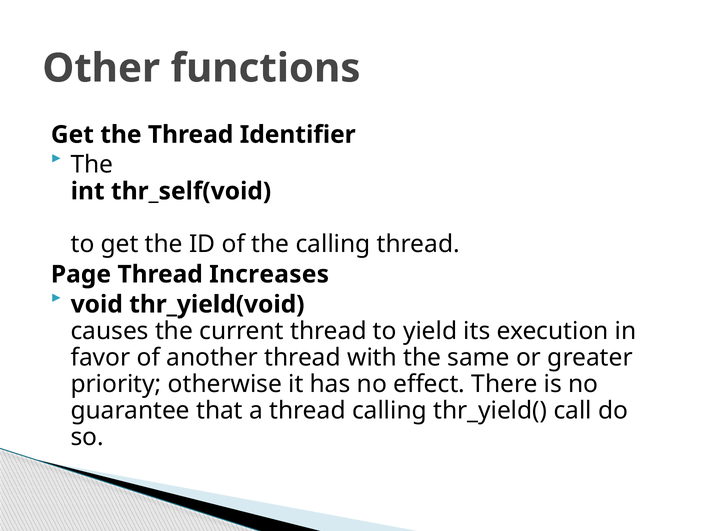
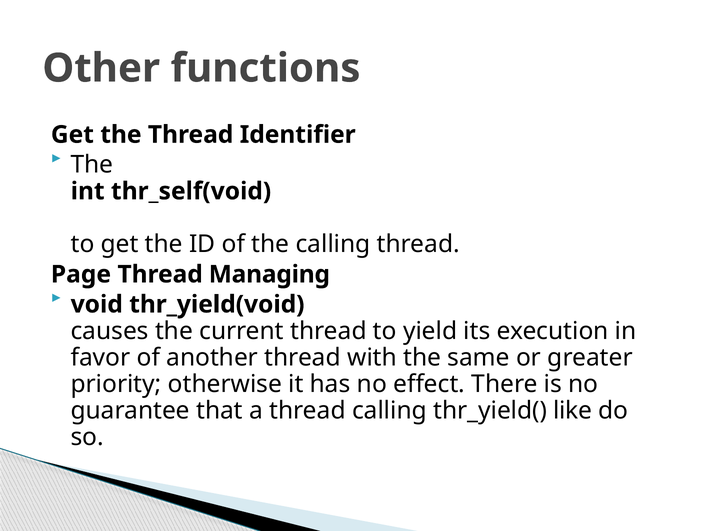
Increases: Increases -> Managing
call: call -> like
